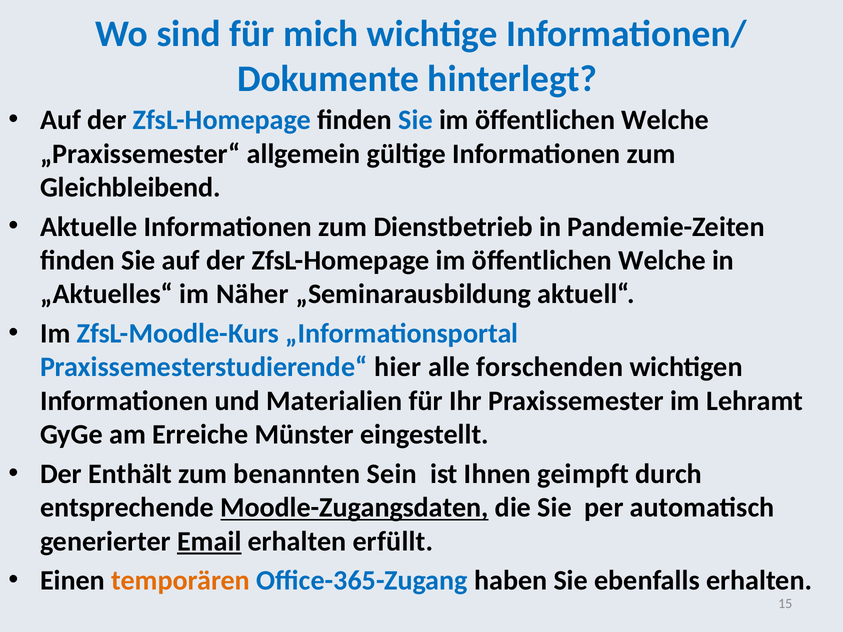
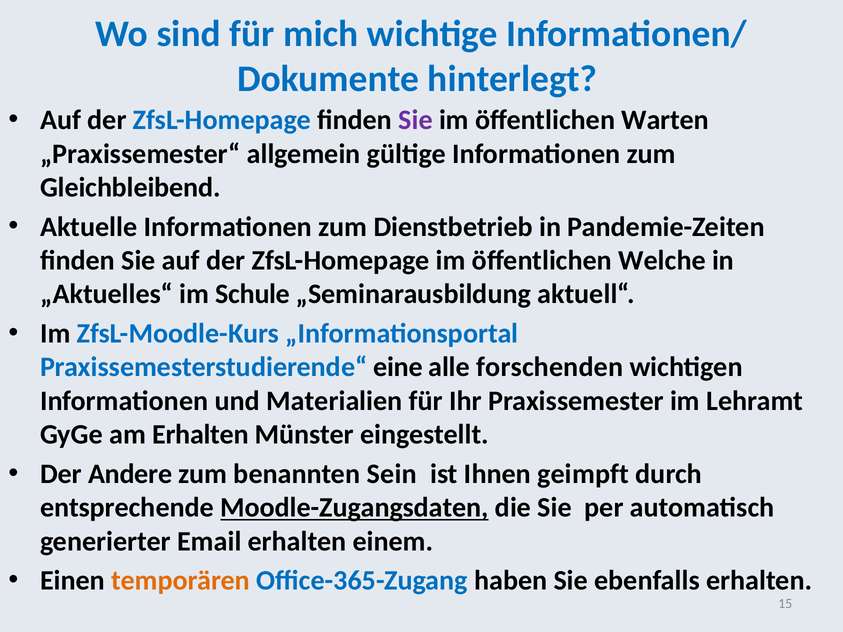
Sie at (415, 120) colour: blue -> purple
Welche at (665, 120): Welche -> Warten
Näher: Näher -> Schule
hier: hier -> eine
am Erreiche: Erreiche -> Erhalten
Enthält: Enthält -> Andere
Email underline: present -> none
erfüllt: erfüllt -> einem
